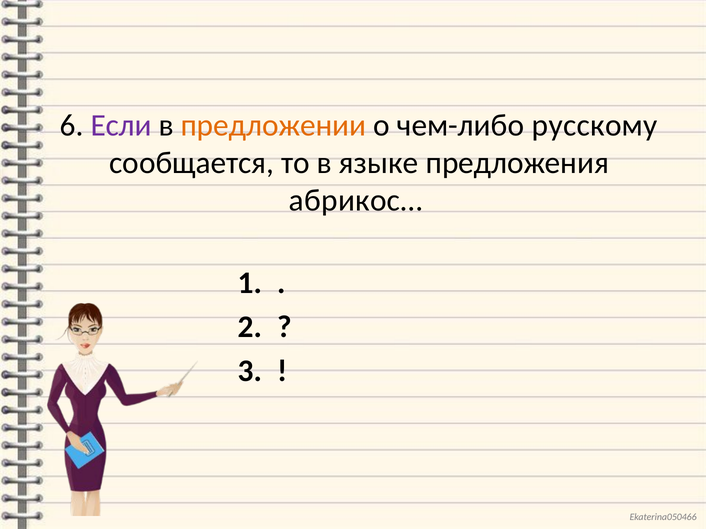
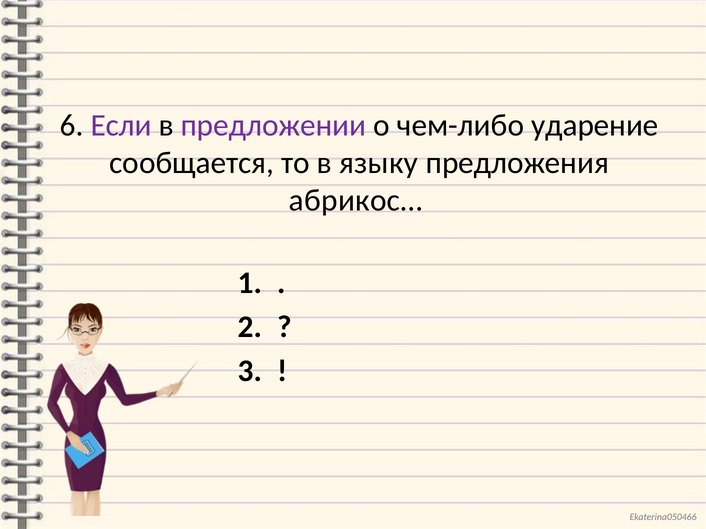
предложении colour: orange -> purple
русскому: русскому -> ударение
языке: языке -> языку
